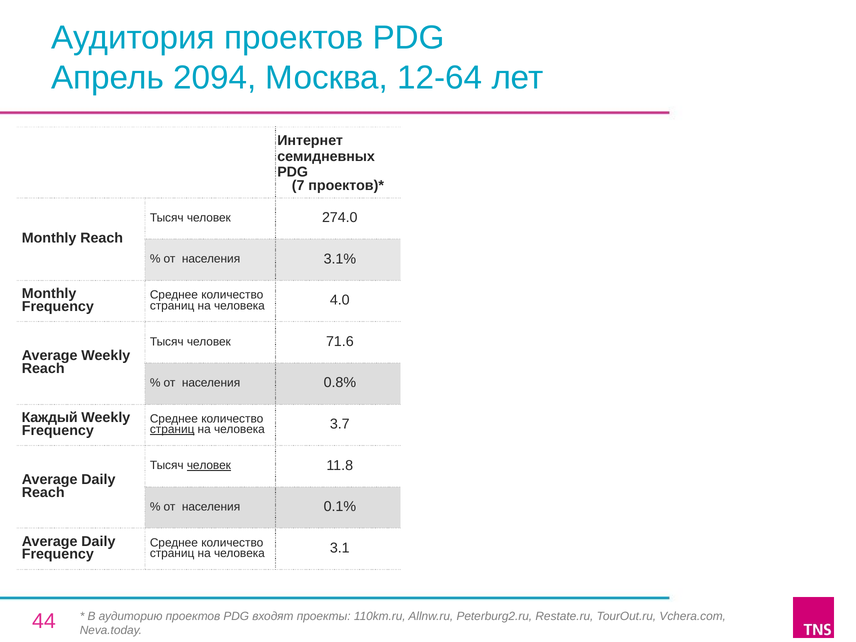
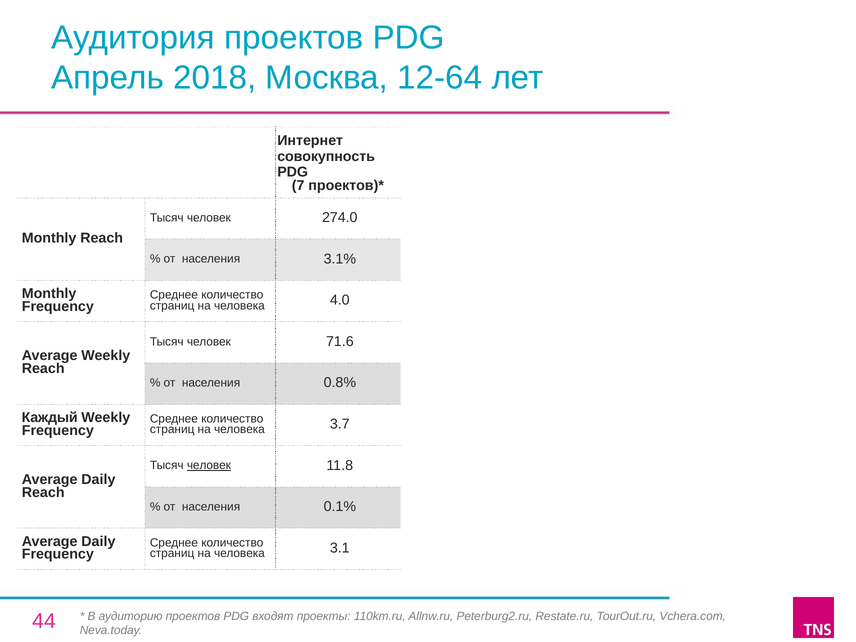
2094: 2094 -> 2018
семидневных: семидневных -> совокупность
страниц at (172, 429) underline: present -> none
